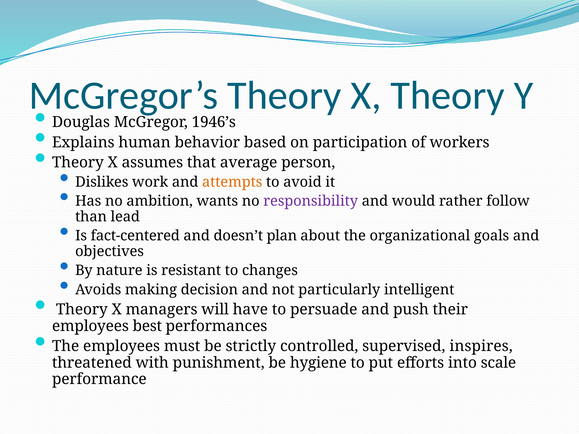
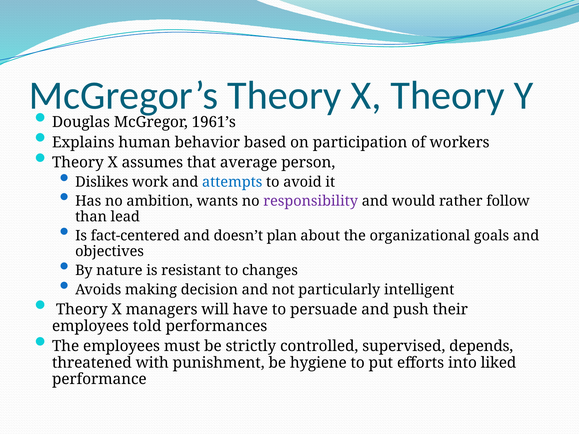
1946’s: 1946’s -> 1961’s
attempts colour: orange -> blue
best: best -> told
inspires: inspires -> depends
scale: scale -> liked
